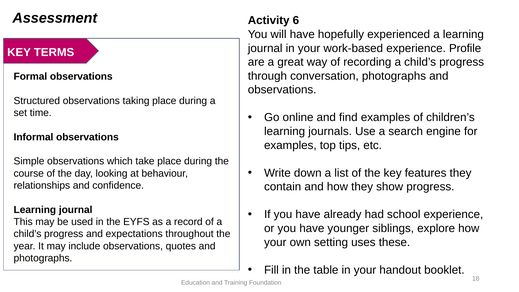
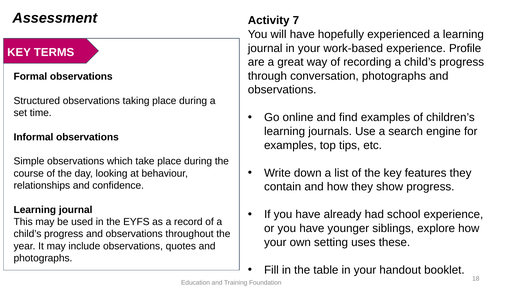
6: 6 -> 7
progress and expectations: expectations -> observations
